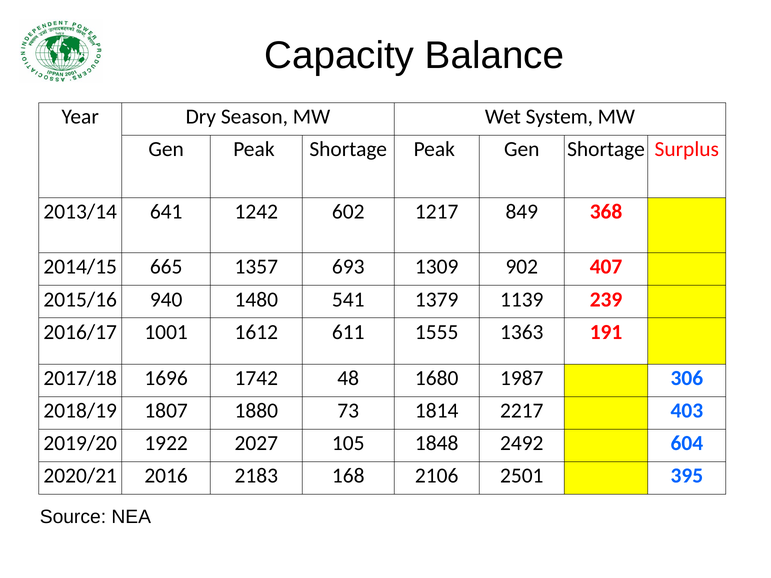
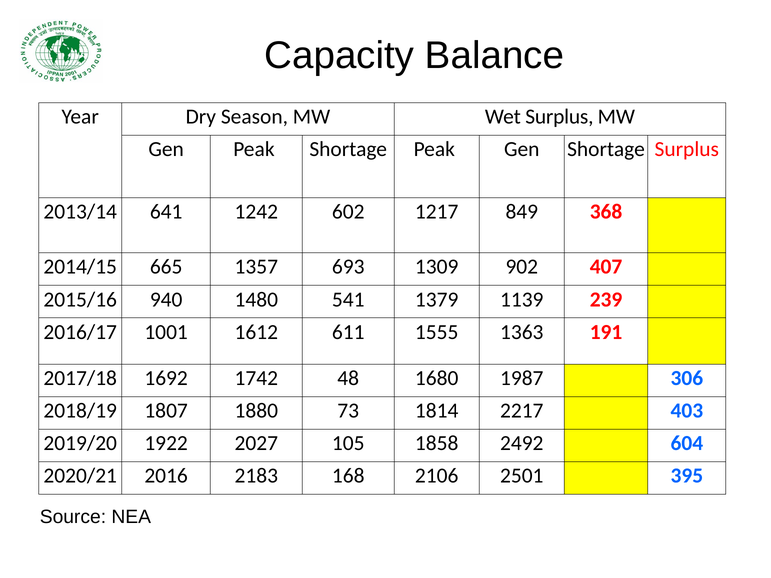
Wet System: System -> Surplus
1696: 1696 -> 1692
1848: 1848 -> 1858
